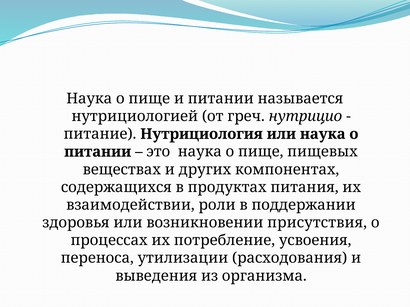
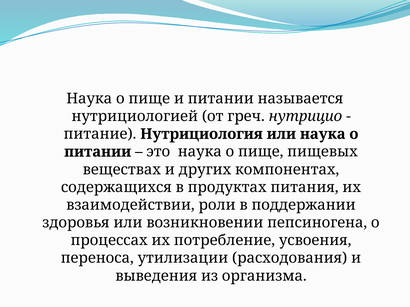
присутствия: присутствия -> пепсиногена
